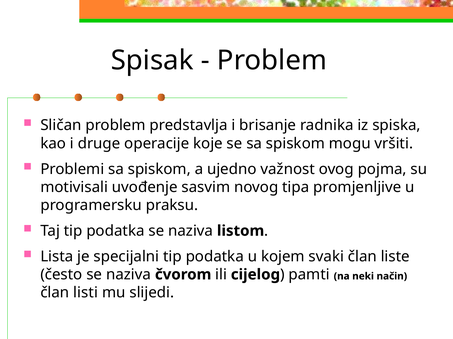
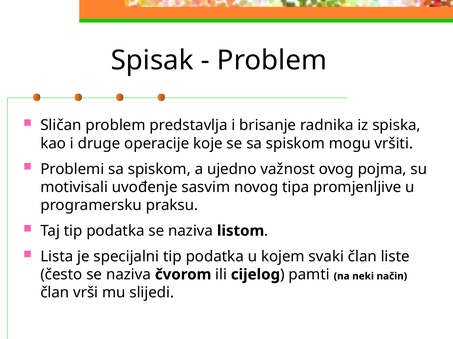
listi: listi -> vrši
